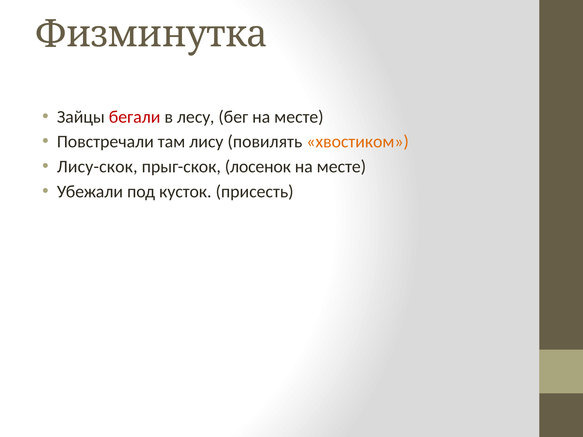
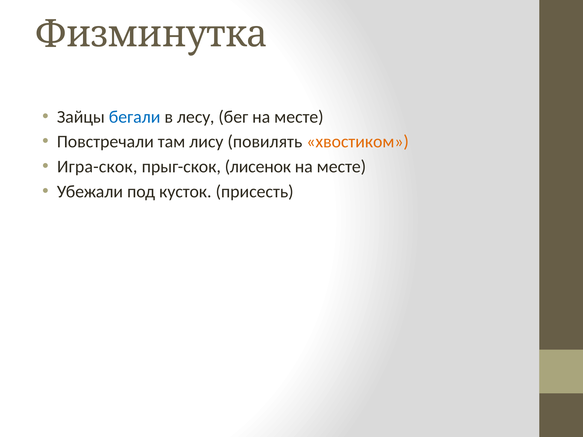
бегали colour: red -> blue
Лису-скок: Лису-скок -> Игра-скок
лосенок: лосенок -> лисенок
